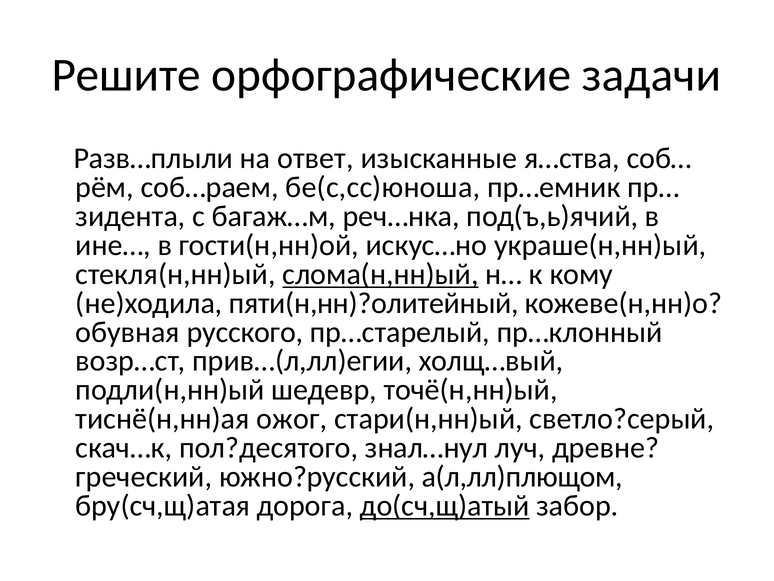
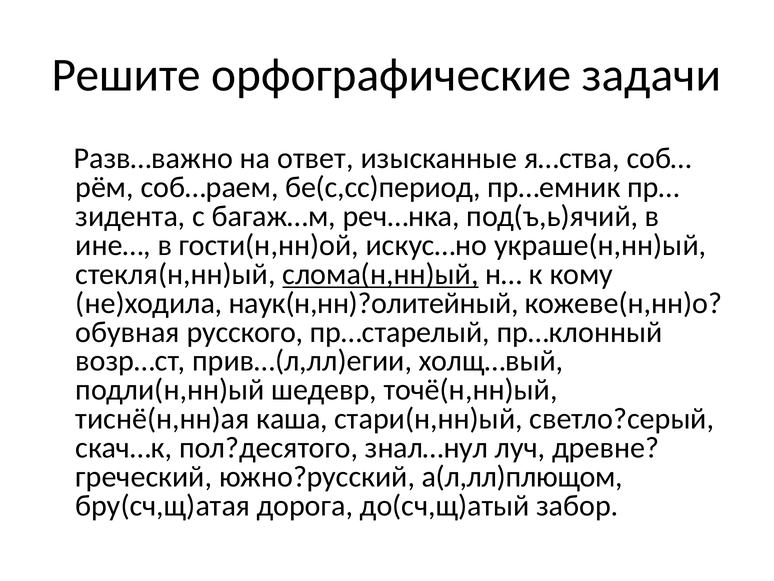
Разв…плыли: Разв…плыли -> Разв…важно
бе(с,сс)юноша: бе(с,сс)юноша -> бе(с,сс)период
пяти(н,нн)?олитейный: пяти(н,нн)?олитейный -> наук(н,нн)?олитейный
ожог: ожог -> каша
до(сч,щ)атый underline: present -> none
